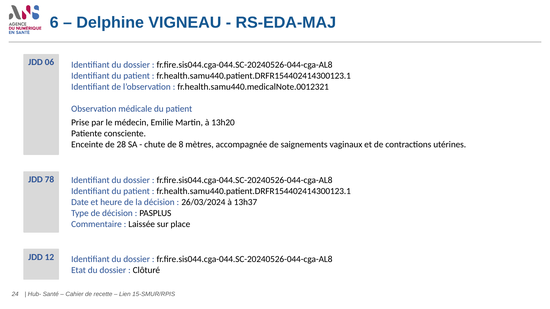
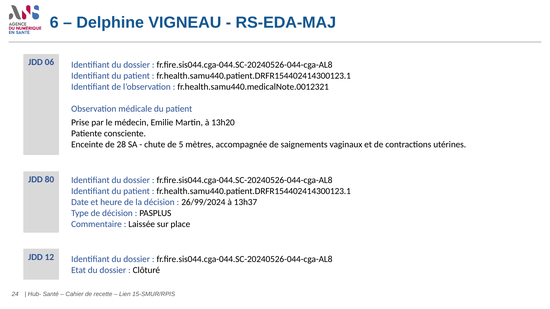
8: 8 -> 5
78: 78 -> 80
26/03/2024: 26/03/2024 -> 26/99/2024
